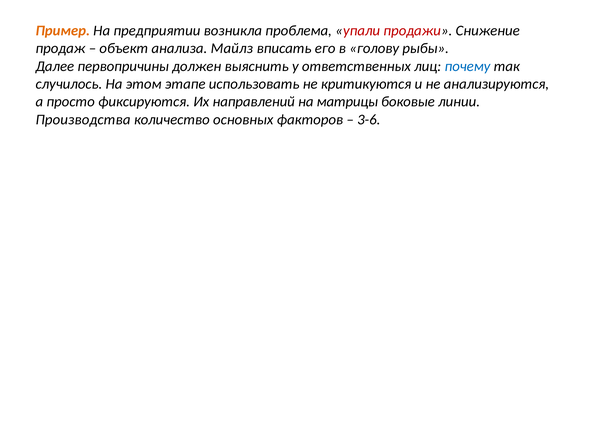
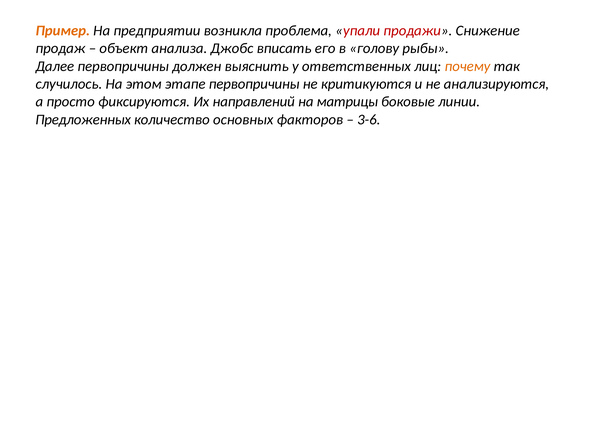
Майлз: Майлз -> Джобс
почему colour: blue -> orange
этапе использовать: использовать -> первопричины
Производства: Производства -> Предложенных
